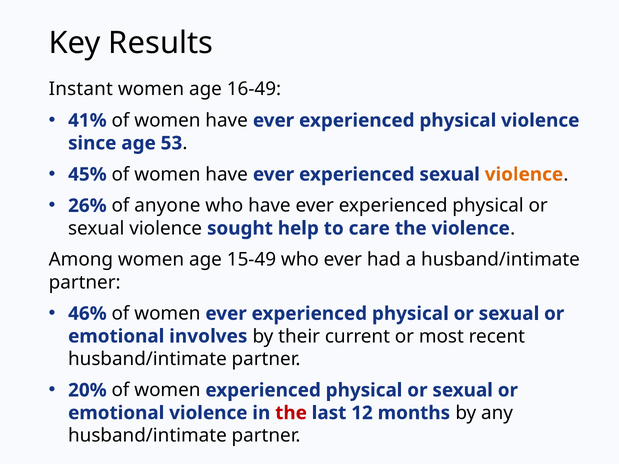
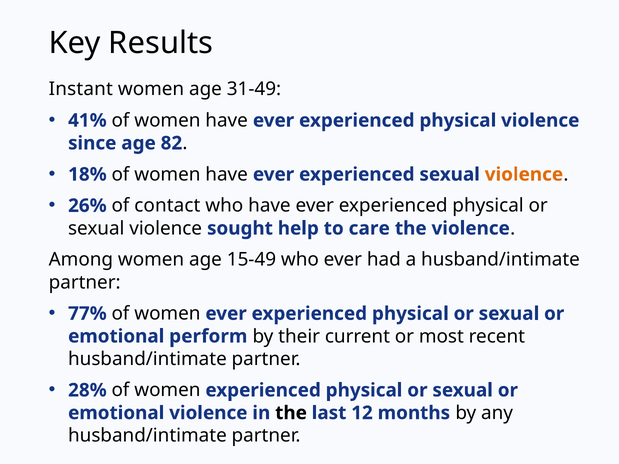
16-49: 16-49 -> 31-49
53: 53 -> 82
45%: 45% -> 18%
anyone: anyone -> contact
46%: 46% -> 77%
involves: involves -> perform
20%: 20% -> 28%
the at (291, 413) colour: red -> black
